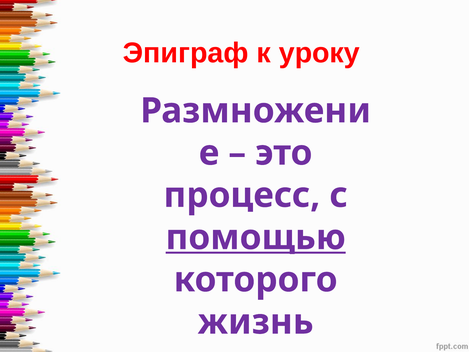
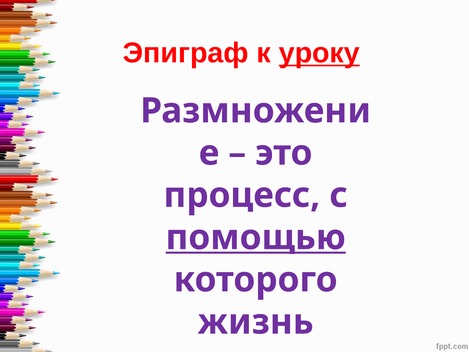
уроку underline: none -> present
